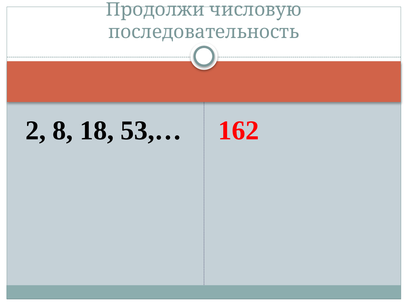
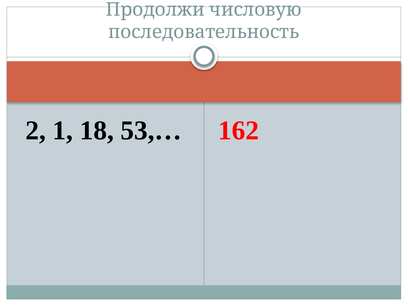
8: 8 -> 1
